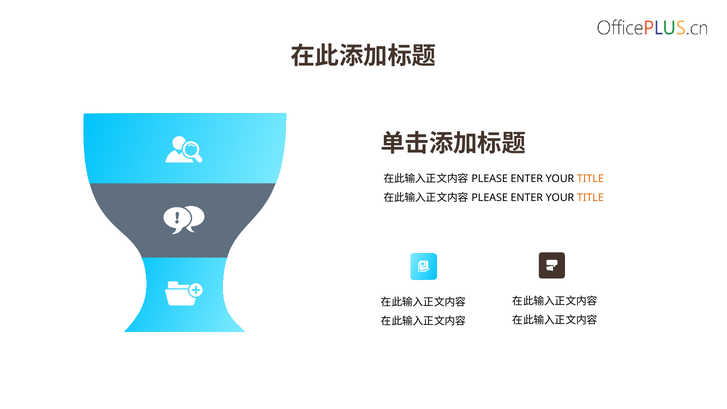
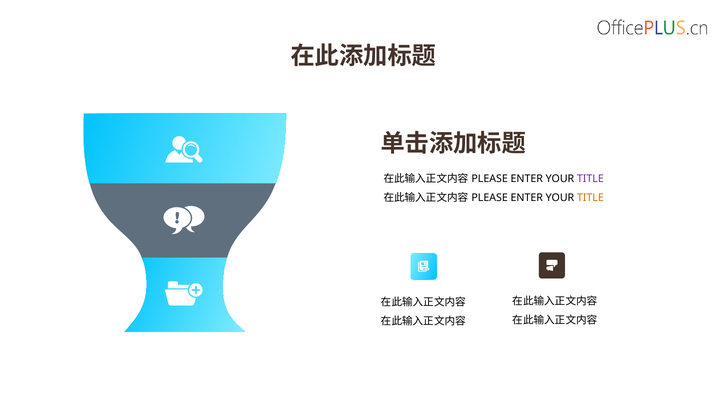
TITLE at (590, 179) colour: orange -> purple
